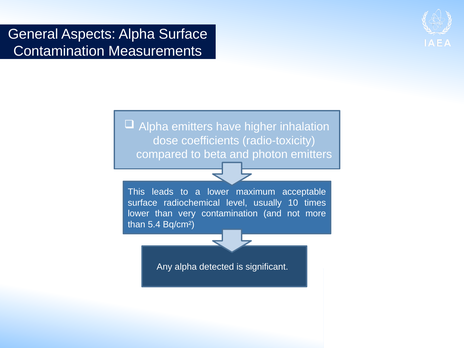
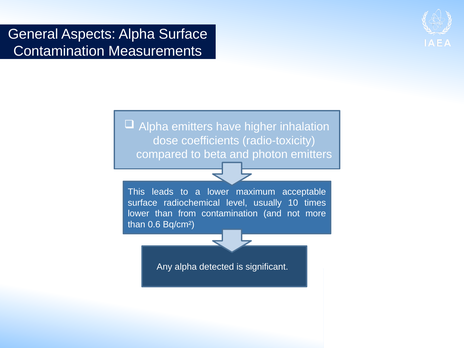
very: very -> from
5.4: 5.4 -> 0.6
